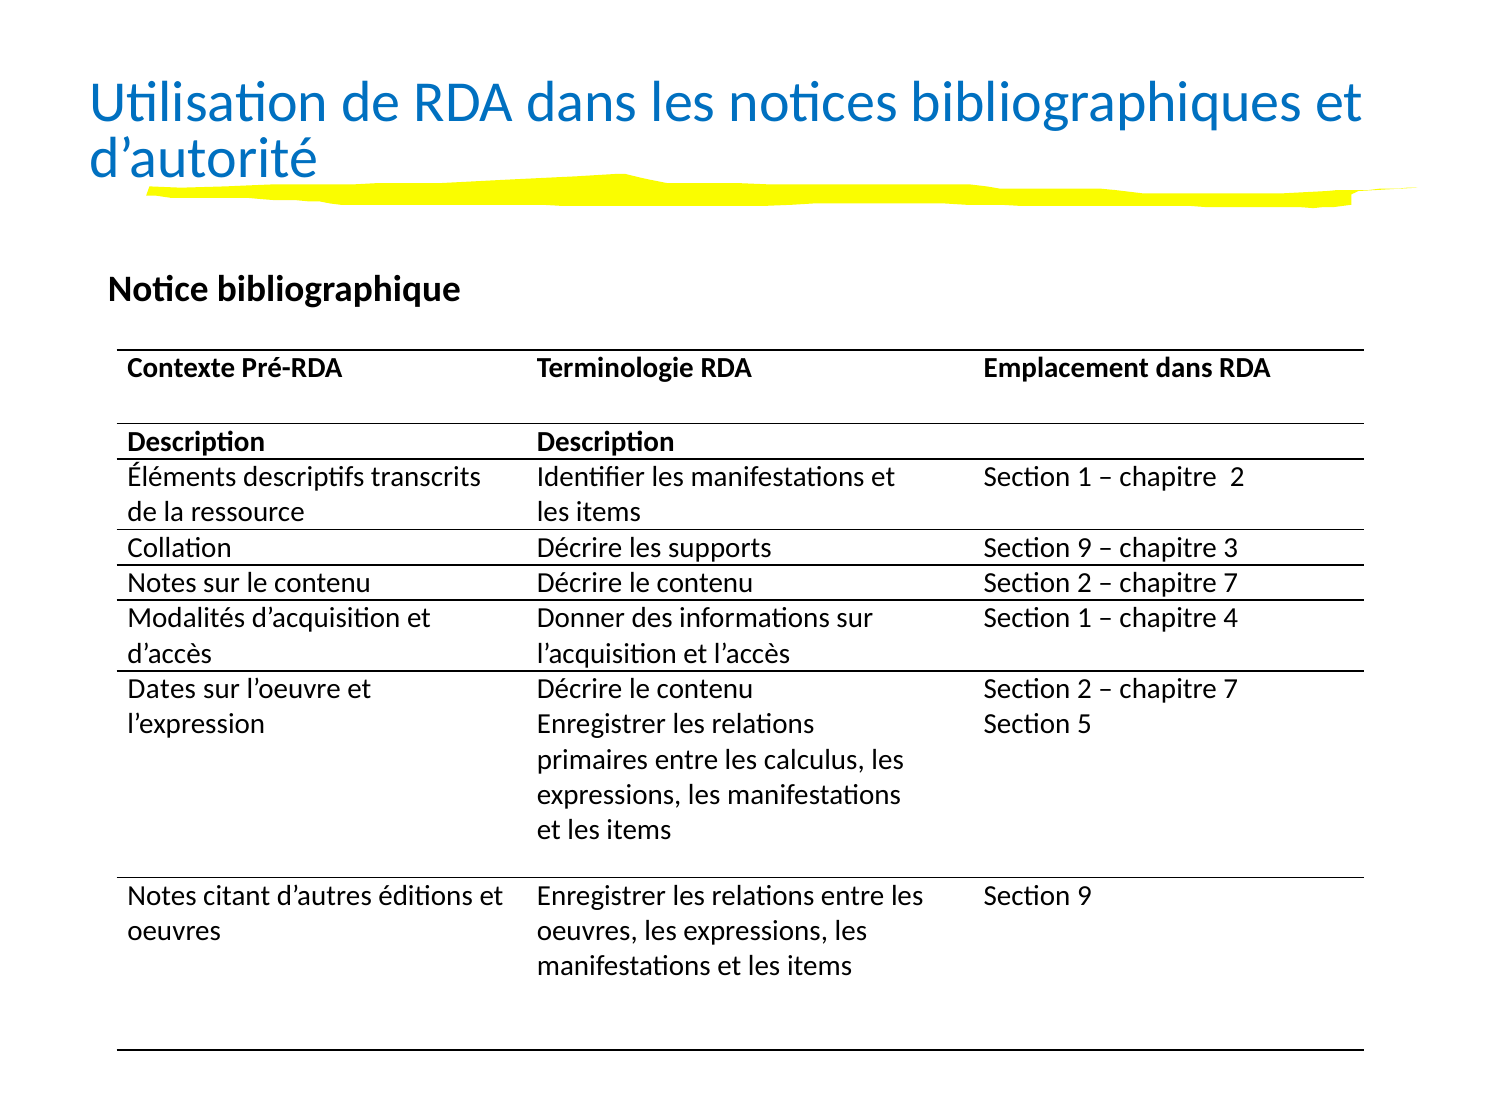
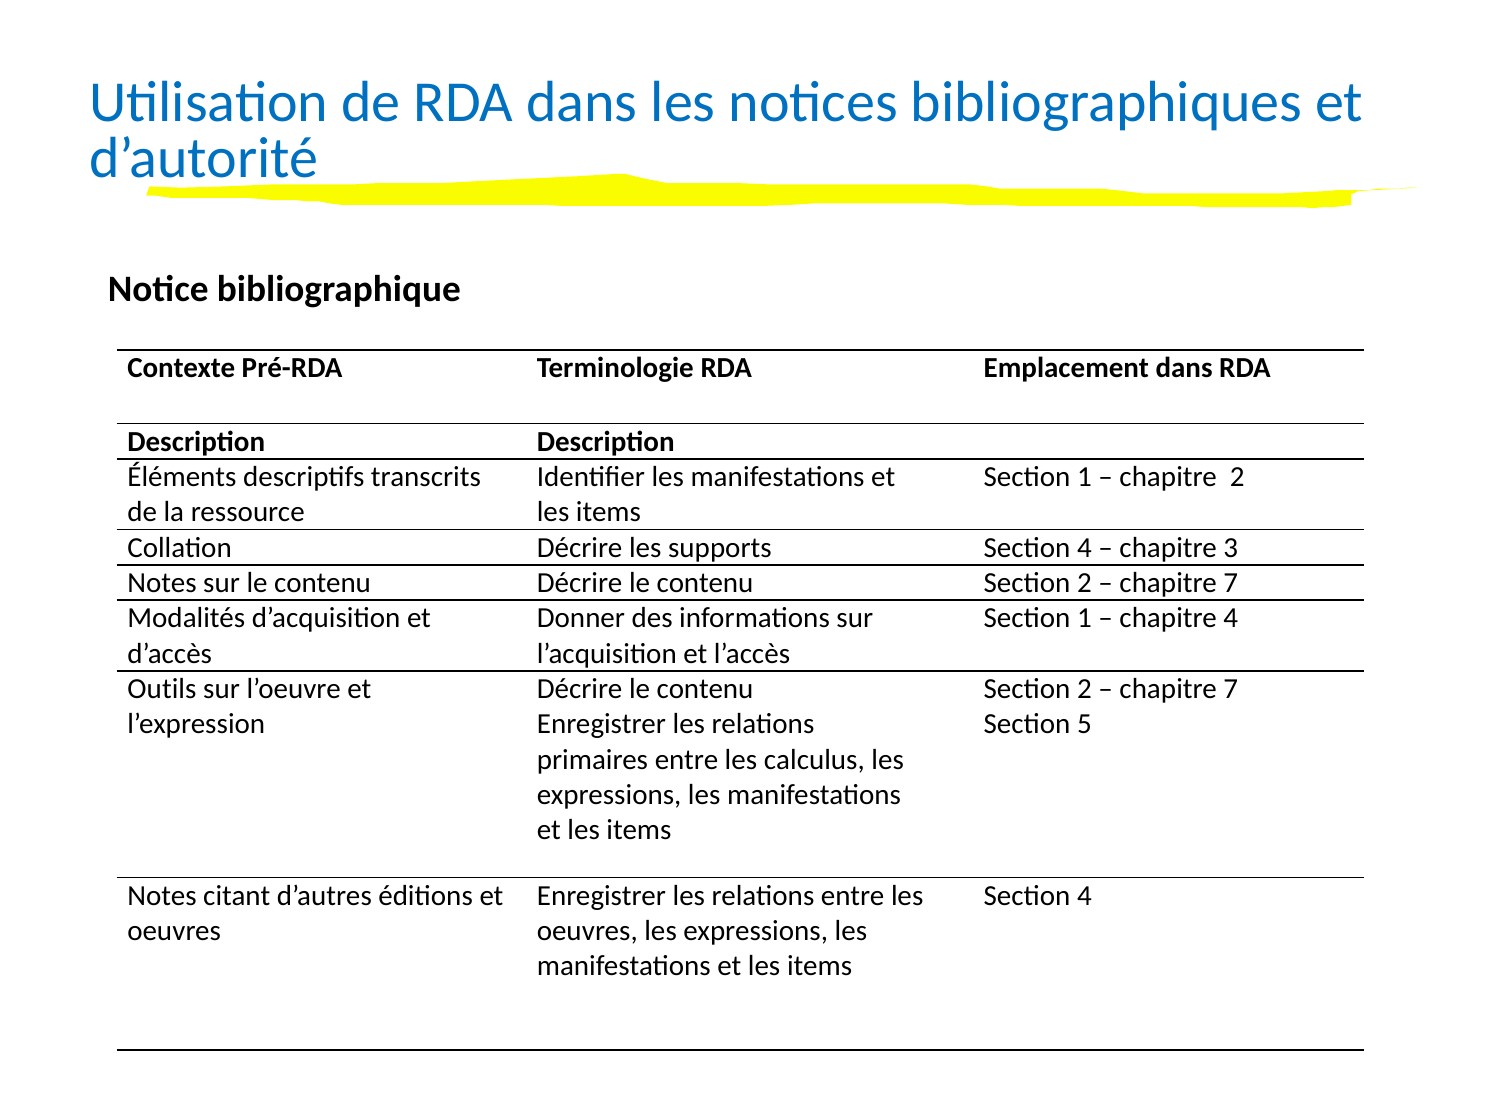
supports Section 9: 9 -> 4
Dates: Dates -> Outils
9 at (1084, 896): 9 -> 4
